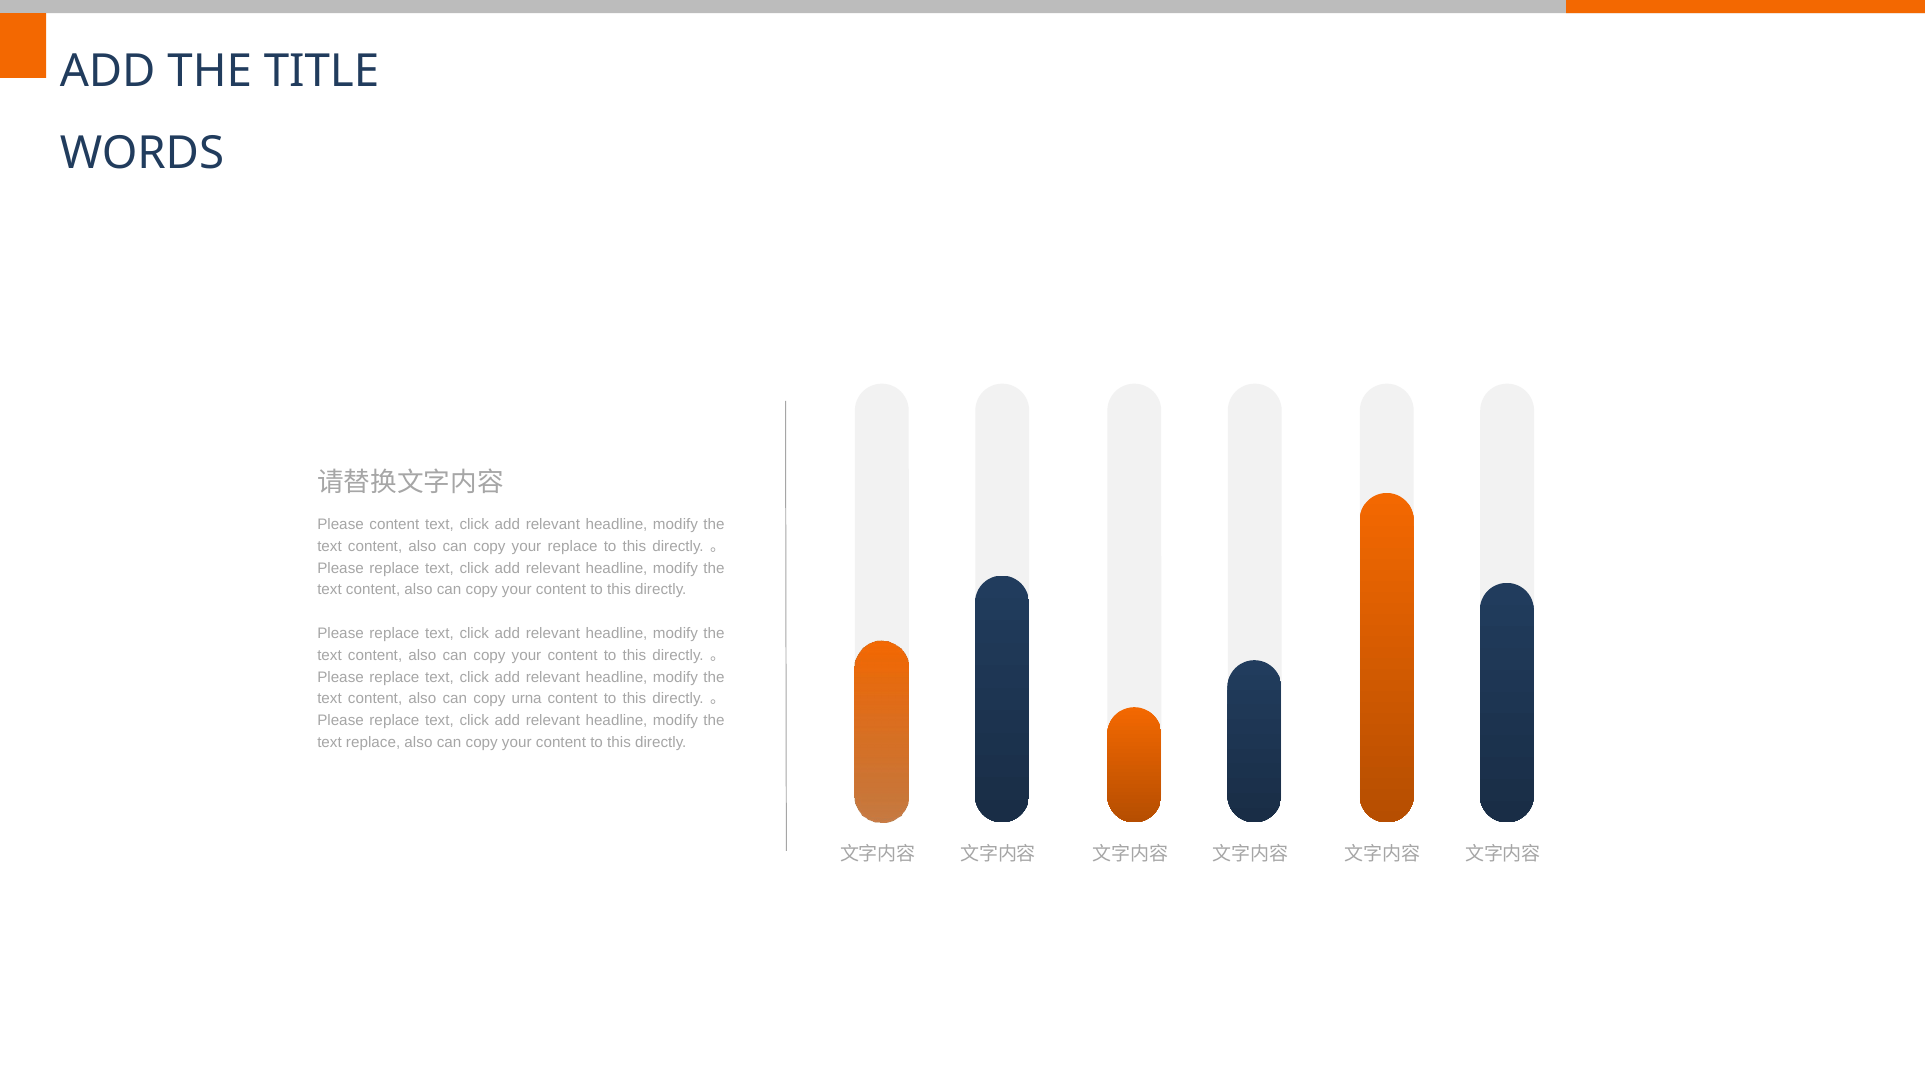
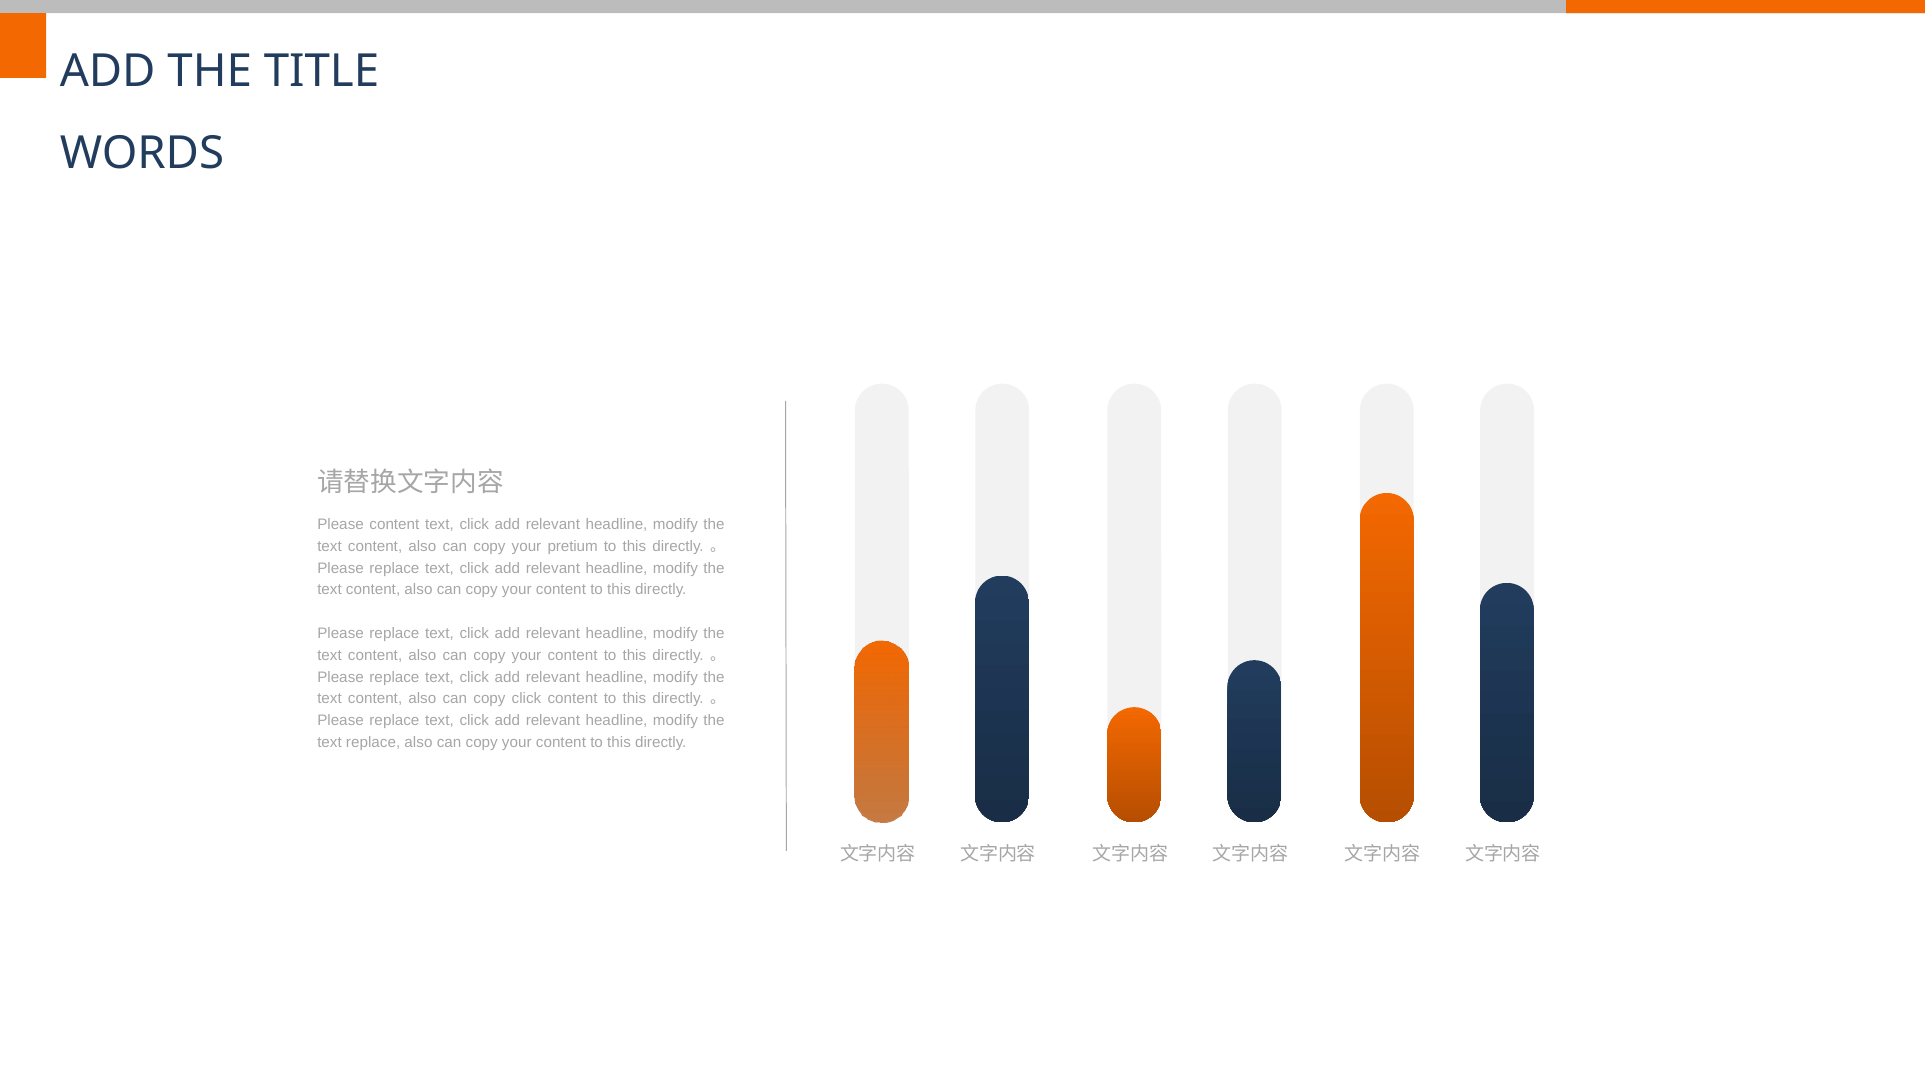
your replace: replace -> pretium
copy urna: urna -> click
